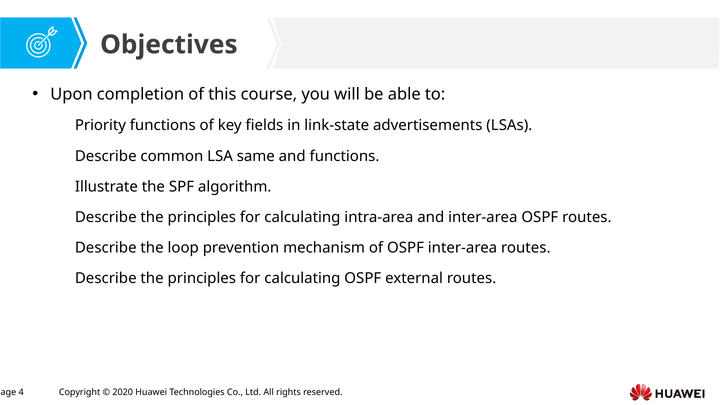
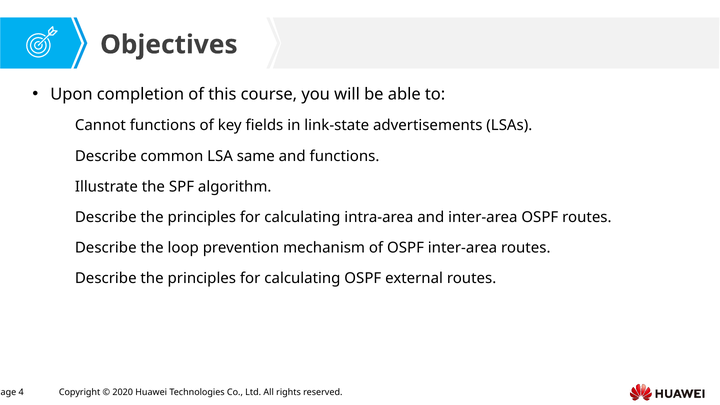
Priority: Priority -> Cannot
